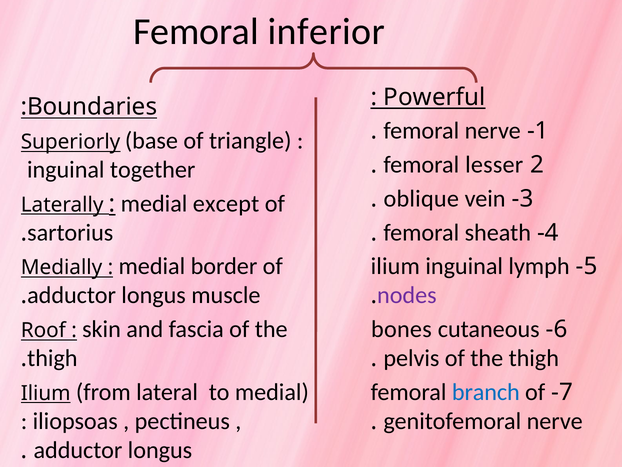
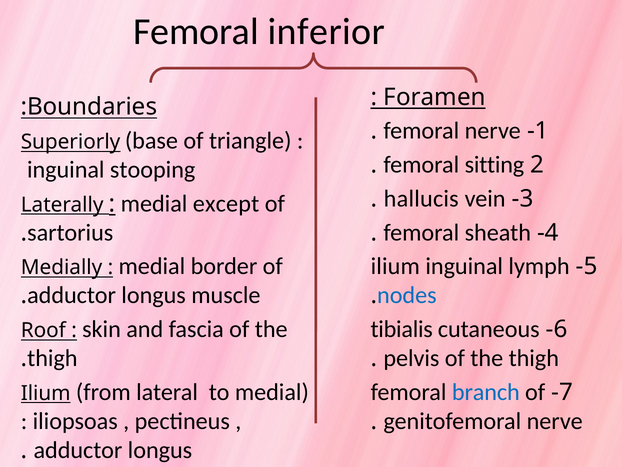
Powerful: Powerful -> Foramen
lesser: lesser -> sitting
together: together -> stooping
oblique: oblique -> hallucis
nodes colour: purple -> blue
bones: bones -> tibialis
